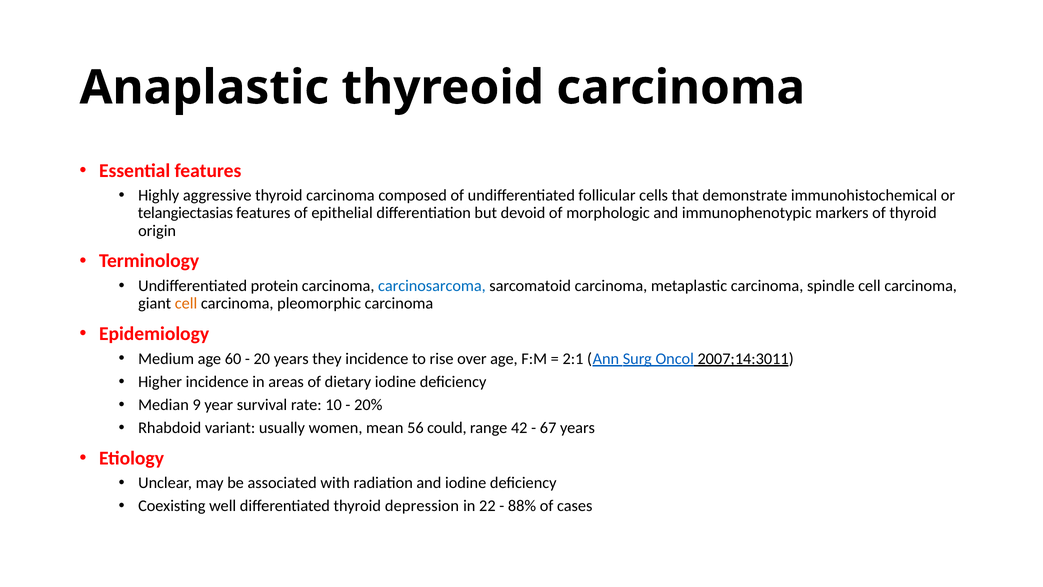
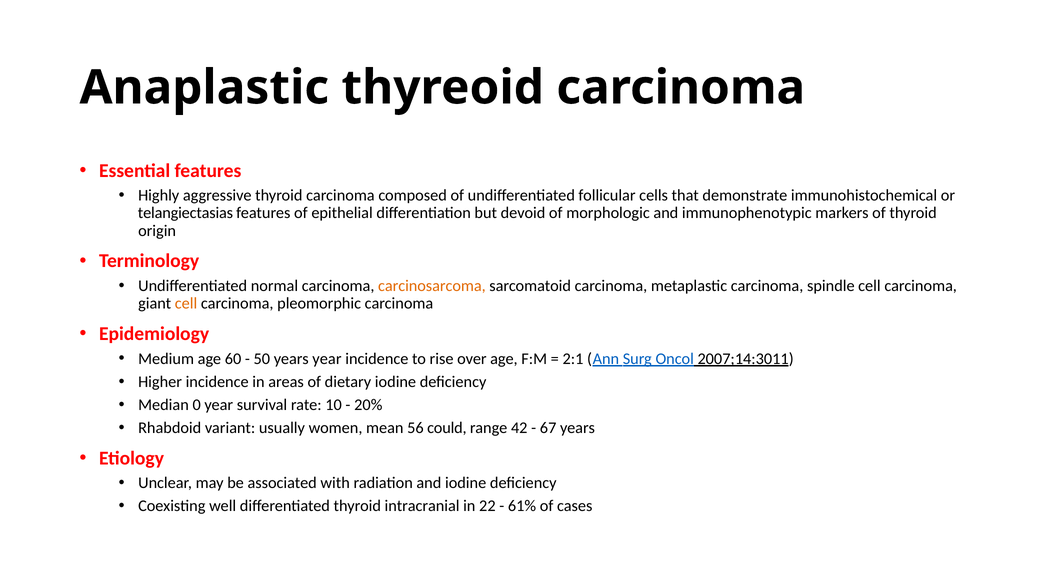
protein: protein -> normal
carcinosarcoma colour: blue -> orange
20: 20 -> 50
years they: they -> year
9: 9 -> 0
depression: depression -> intracranial
88%: 88% -> 61%
